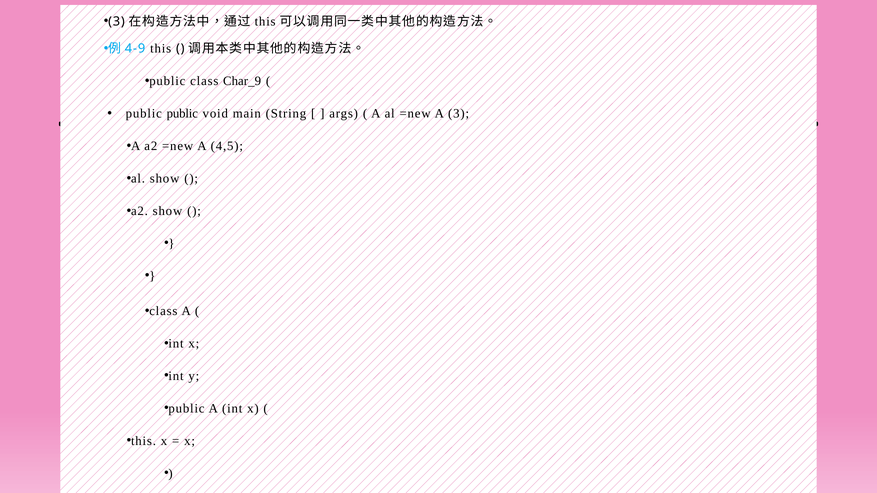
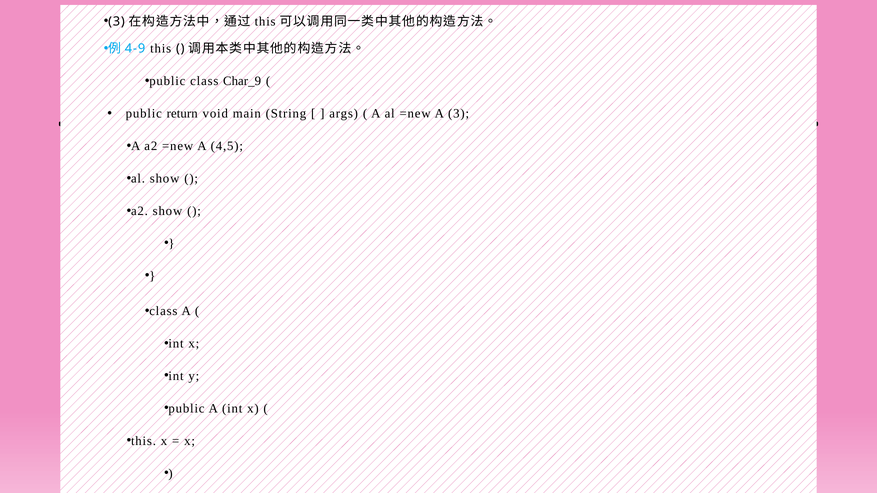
public public: public -> return
